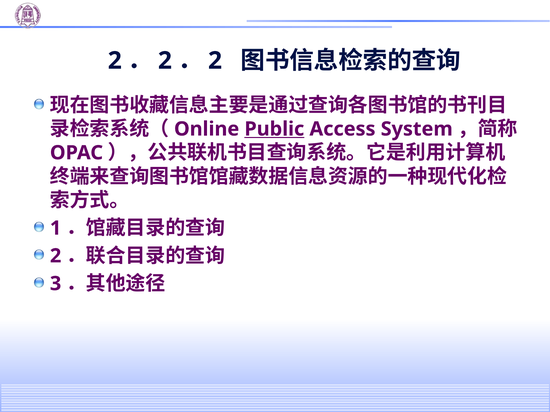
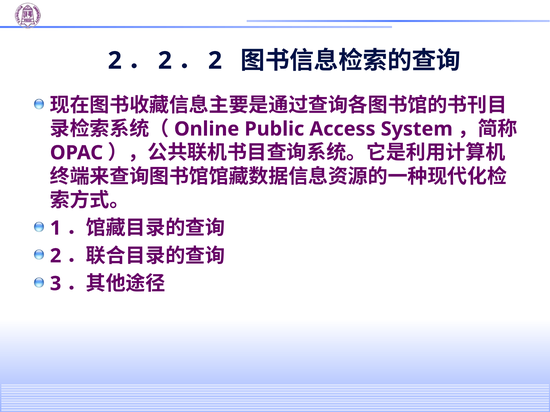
Public underline: present -> none
